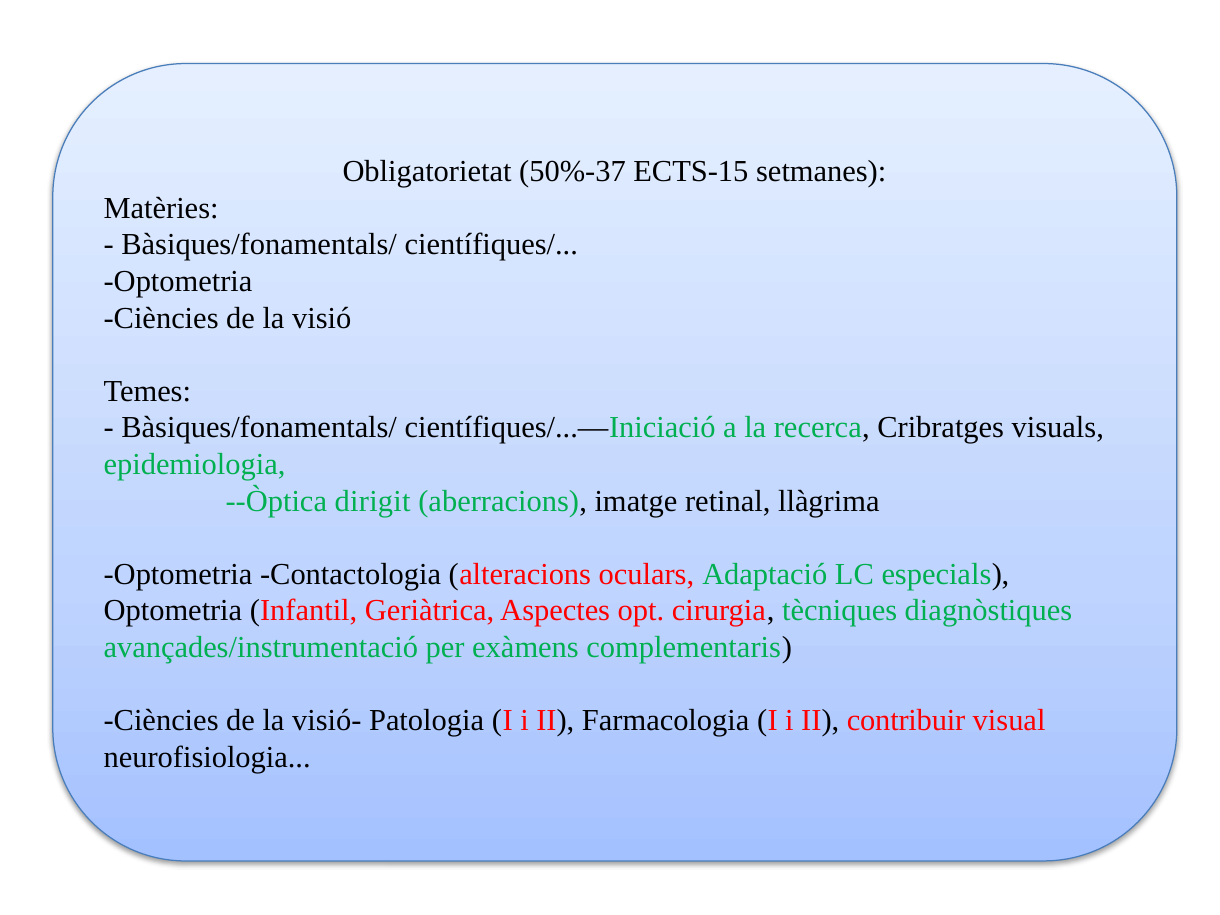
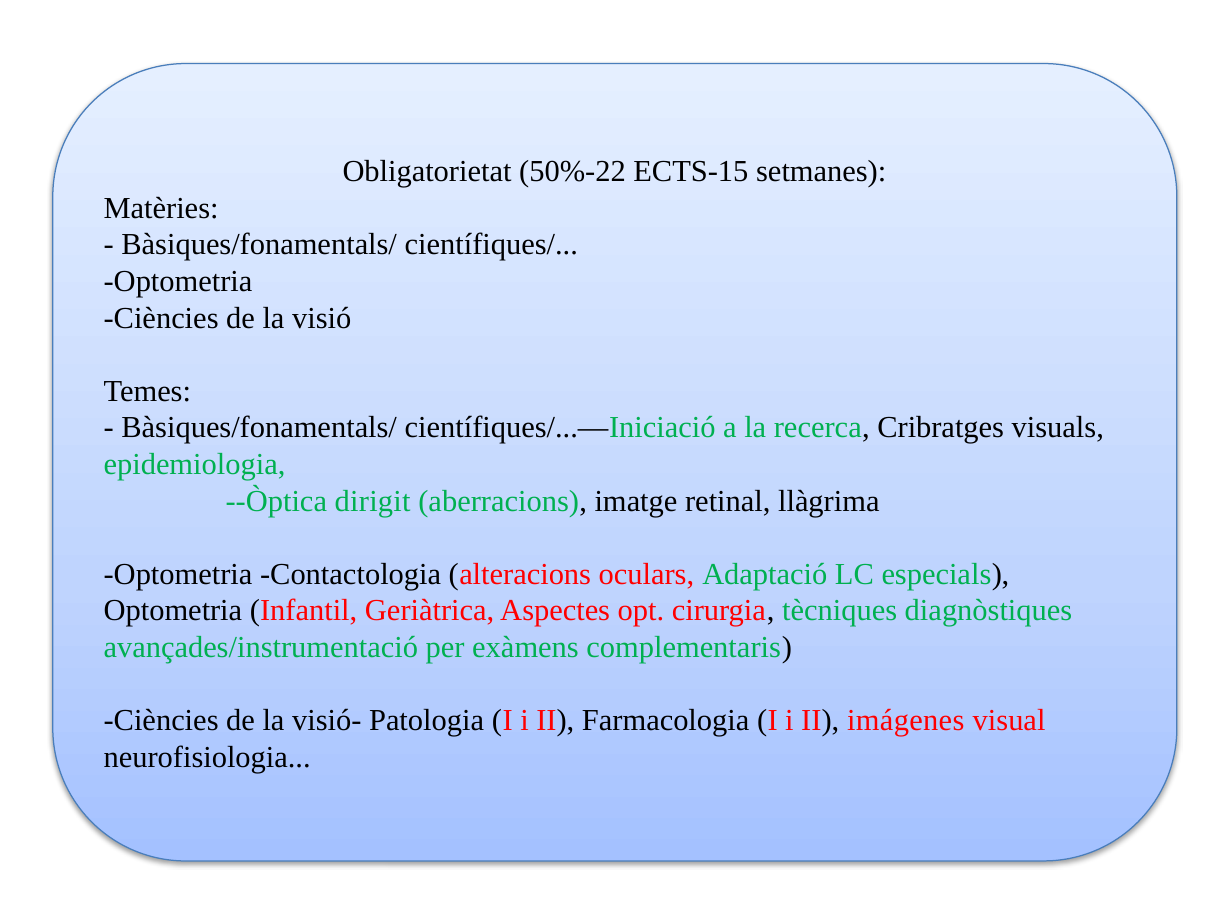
50%-37: 50%-37 -> 50%-22
contribuir: contribuir -> imágenes
